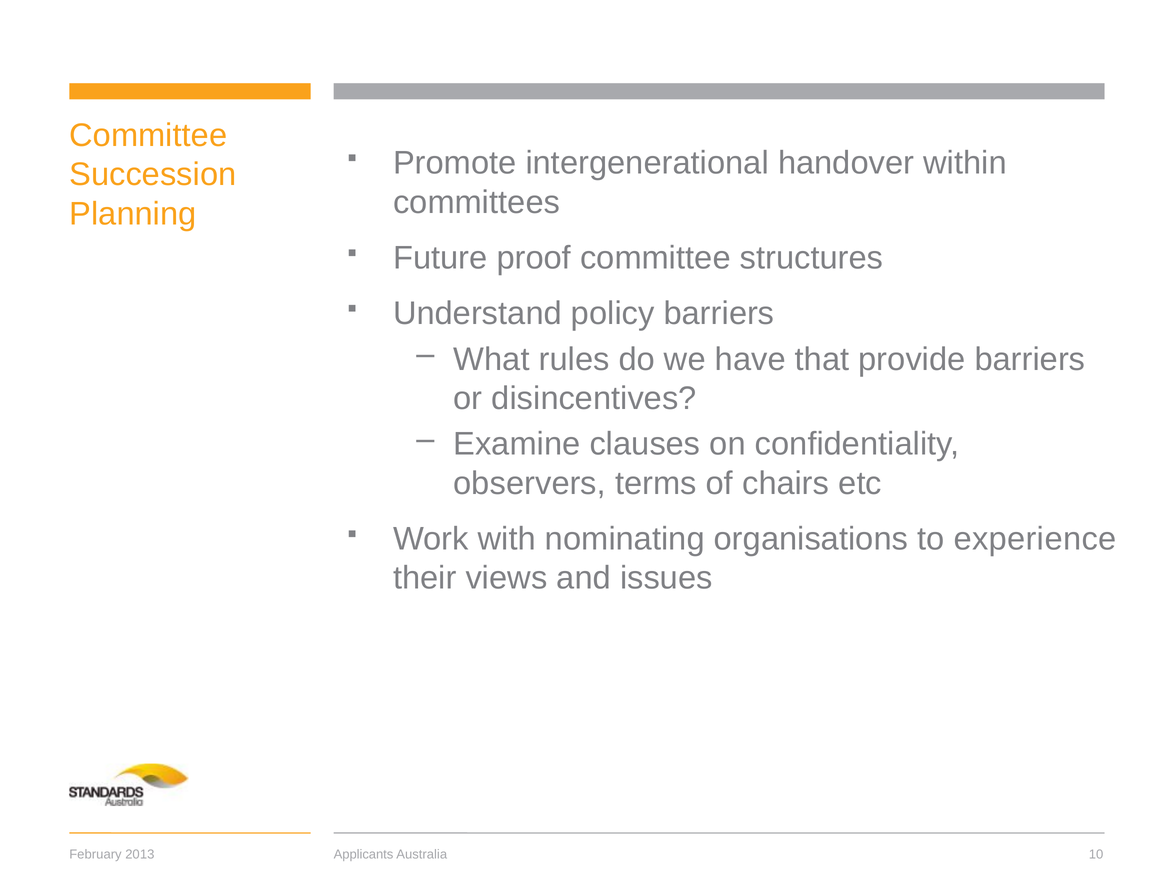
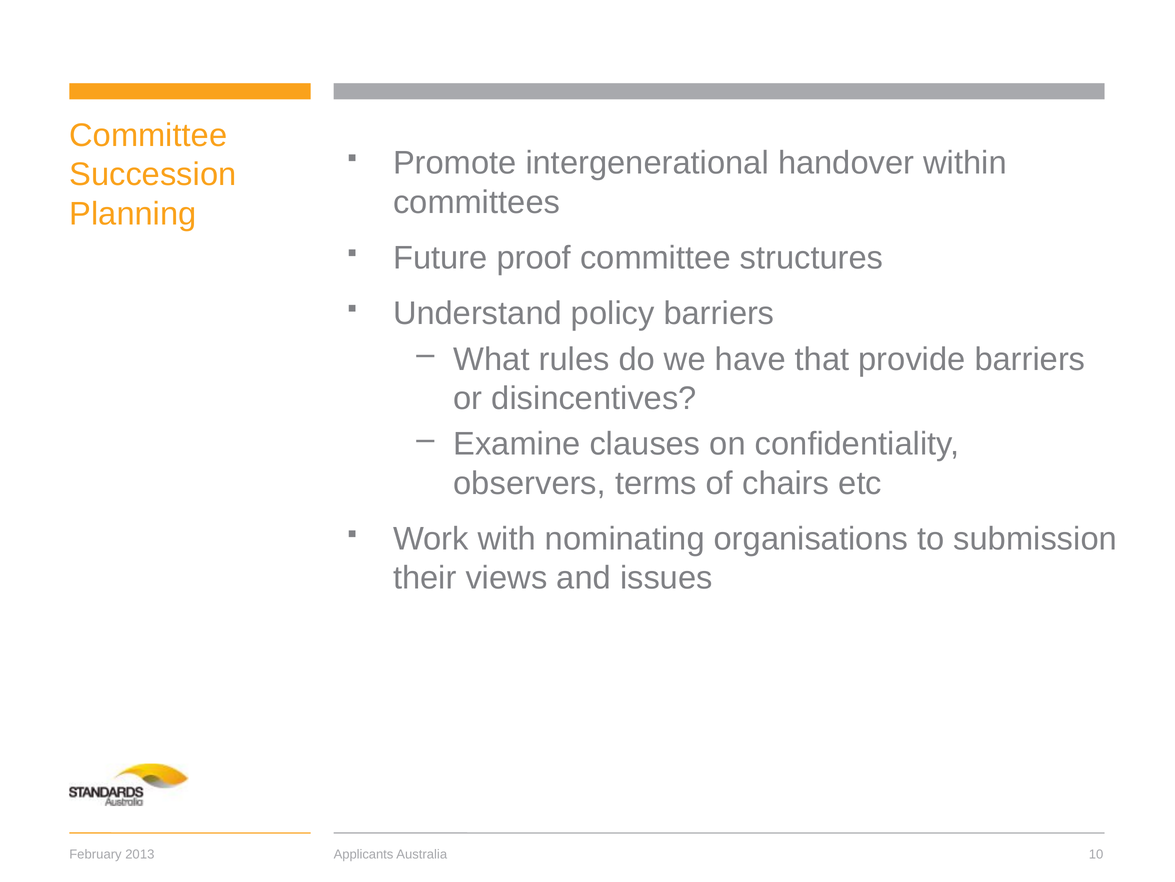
experience: experience -> submission
